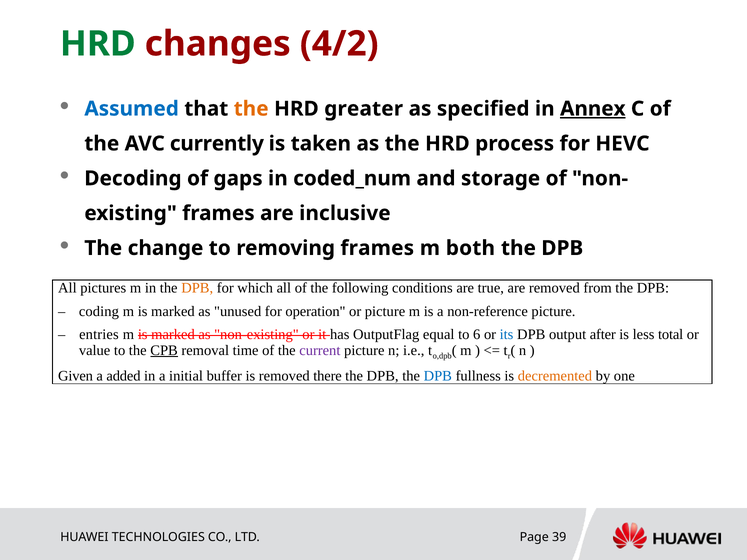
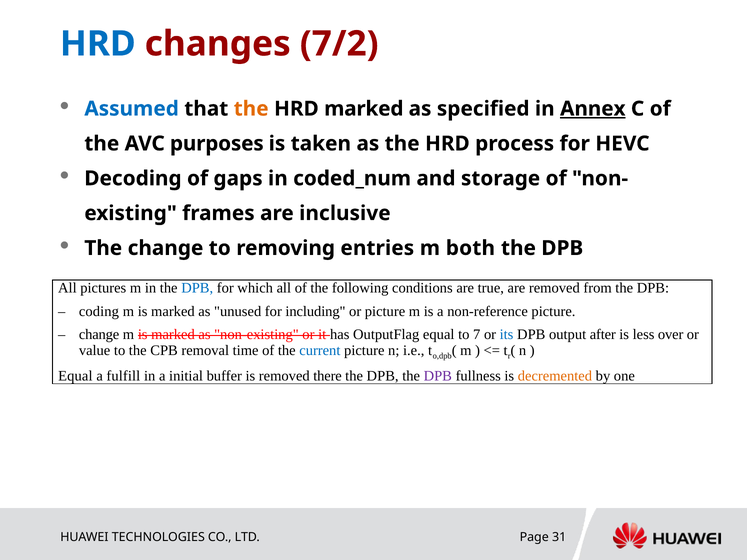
HRD at (98, 44) colour: green -> blue
4/2: 4/2 -> 7/2
HRD greater: greater -> marked
currently: currently -> purposes
removing frames: frames -> entries
DPB at (197, 288) colour: orange -> blue
operation: operation -> including
entries at (99, 335): entries -> change
6: 6 -> 7
total: total -> over
CPB underline: present -> none
current colour: purple -> blue
Given at (75, 376): Given -> Equal
added: added -> fulfill
DPB at (438, 376) colour: blue -> purple
39: 39 -> 31
